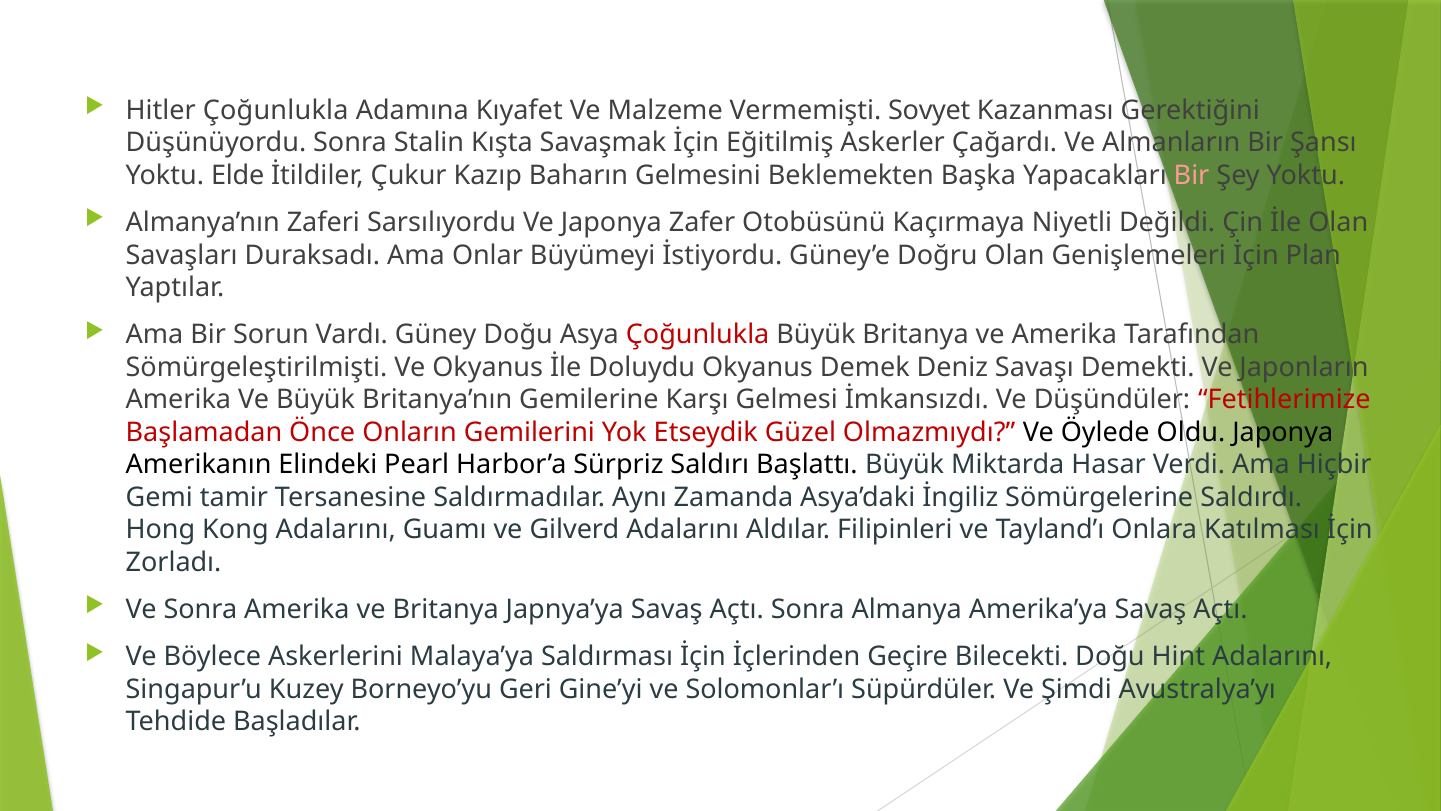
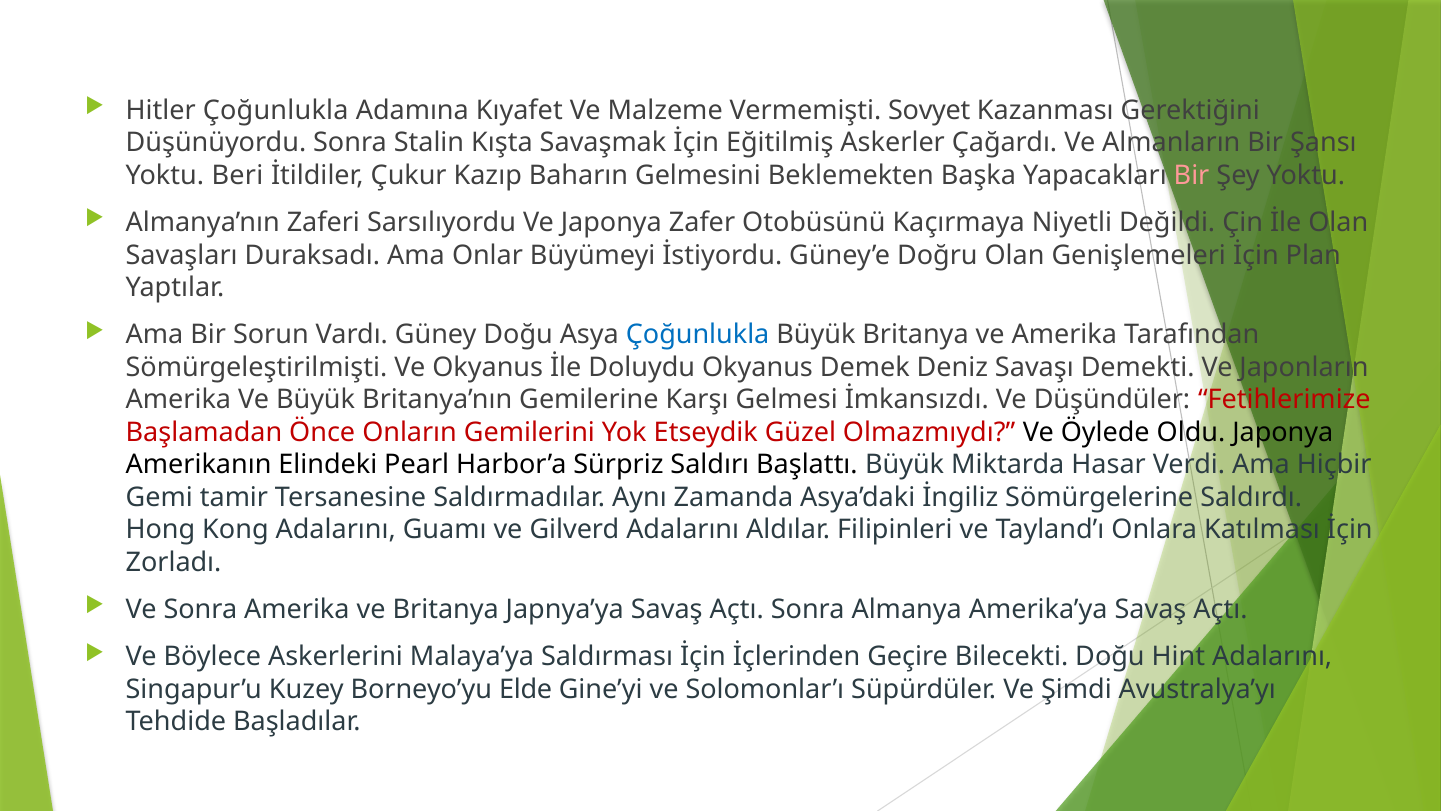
Elde: Elde -> Beri
Çoğunlukla at (698, 335) colour: red -> blue
Geri: Geri -> Elde
